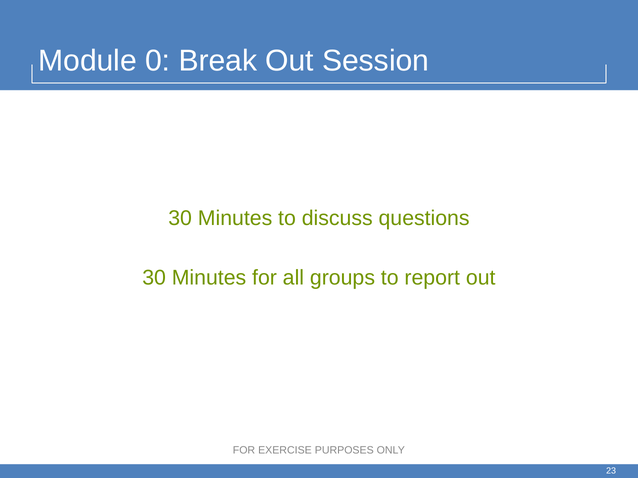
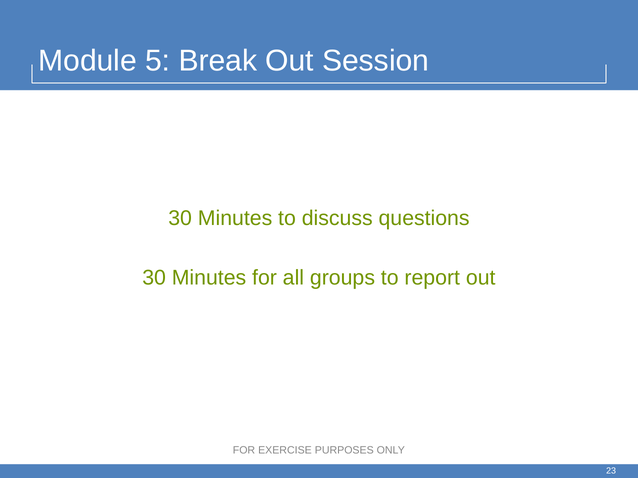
0: 0 -> 5
